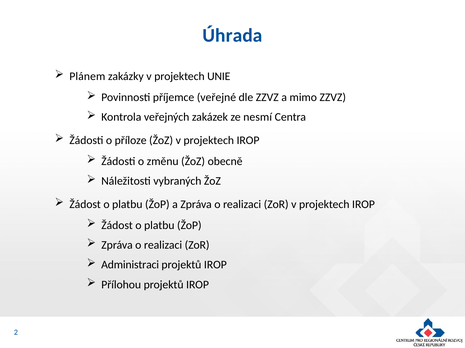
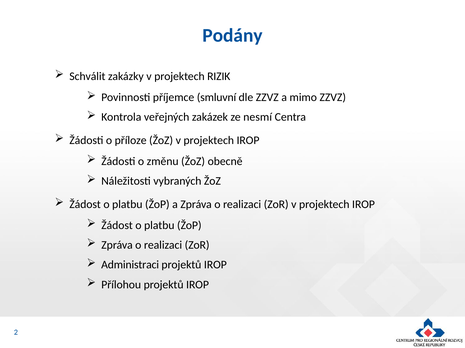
Úhrada: Úhrada -> Podány
Plánem: Plánem -> Schválit
UNIE: UNIE -> RIZIK
veřejné: veřejné -> smluvní
